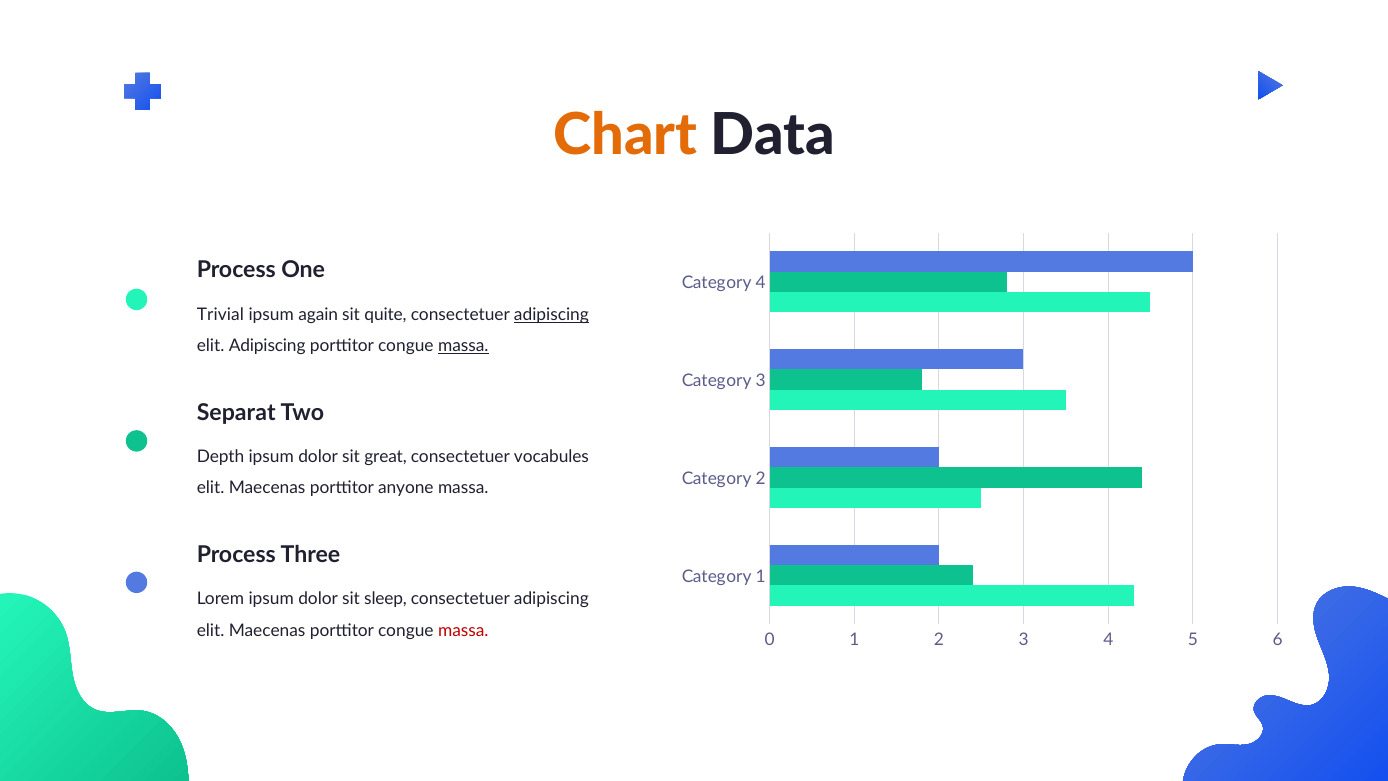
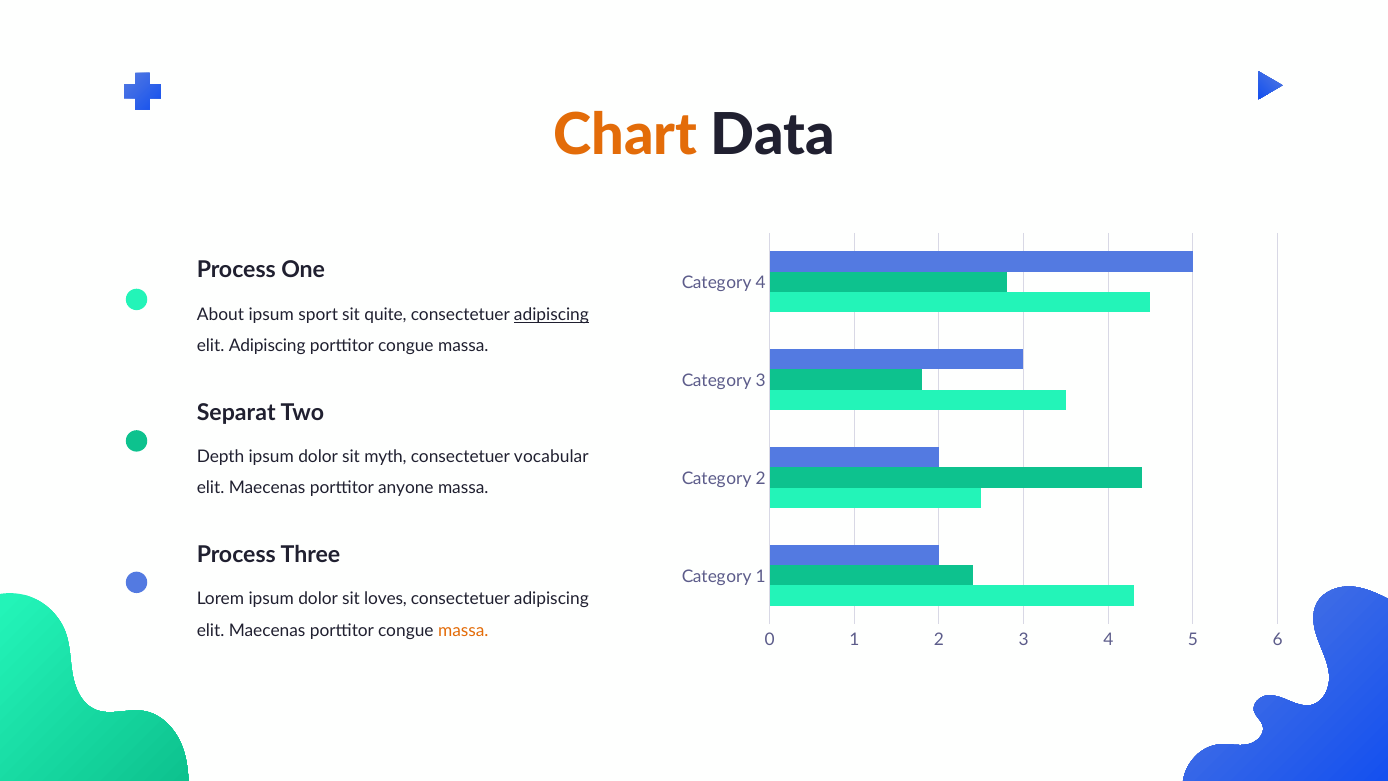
Trivial: Trivial -> About
again: again -> sport
massa at (463, 346) underline: present -> none
great: great -> myth
vocabules: vocabules -> vocabular
sleep: sleep -> loves
massa at (463, 630) colour: red -> orange
